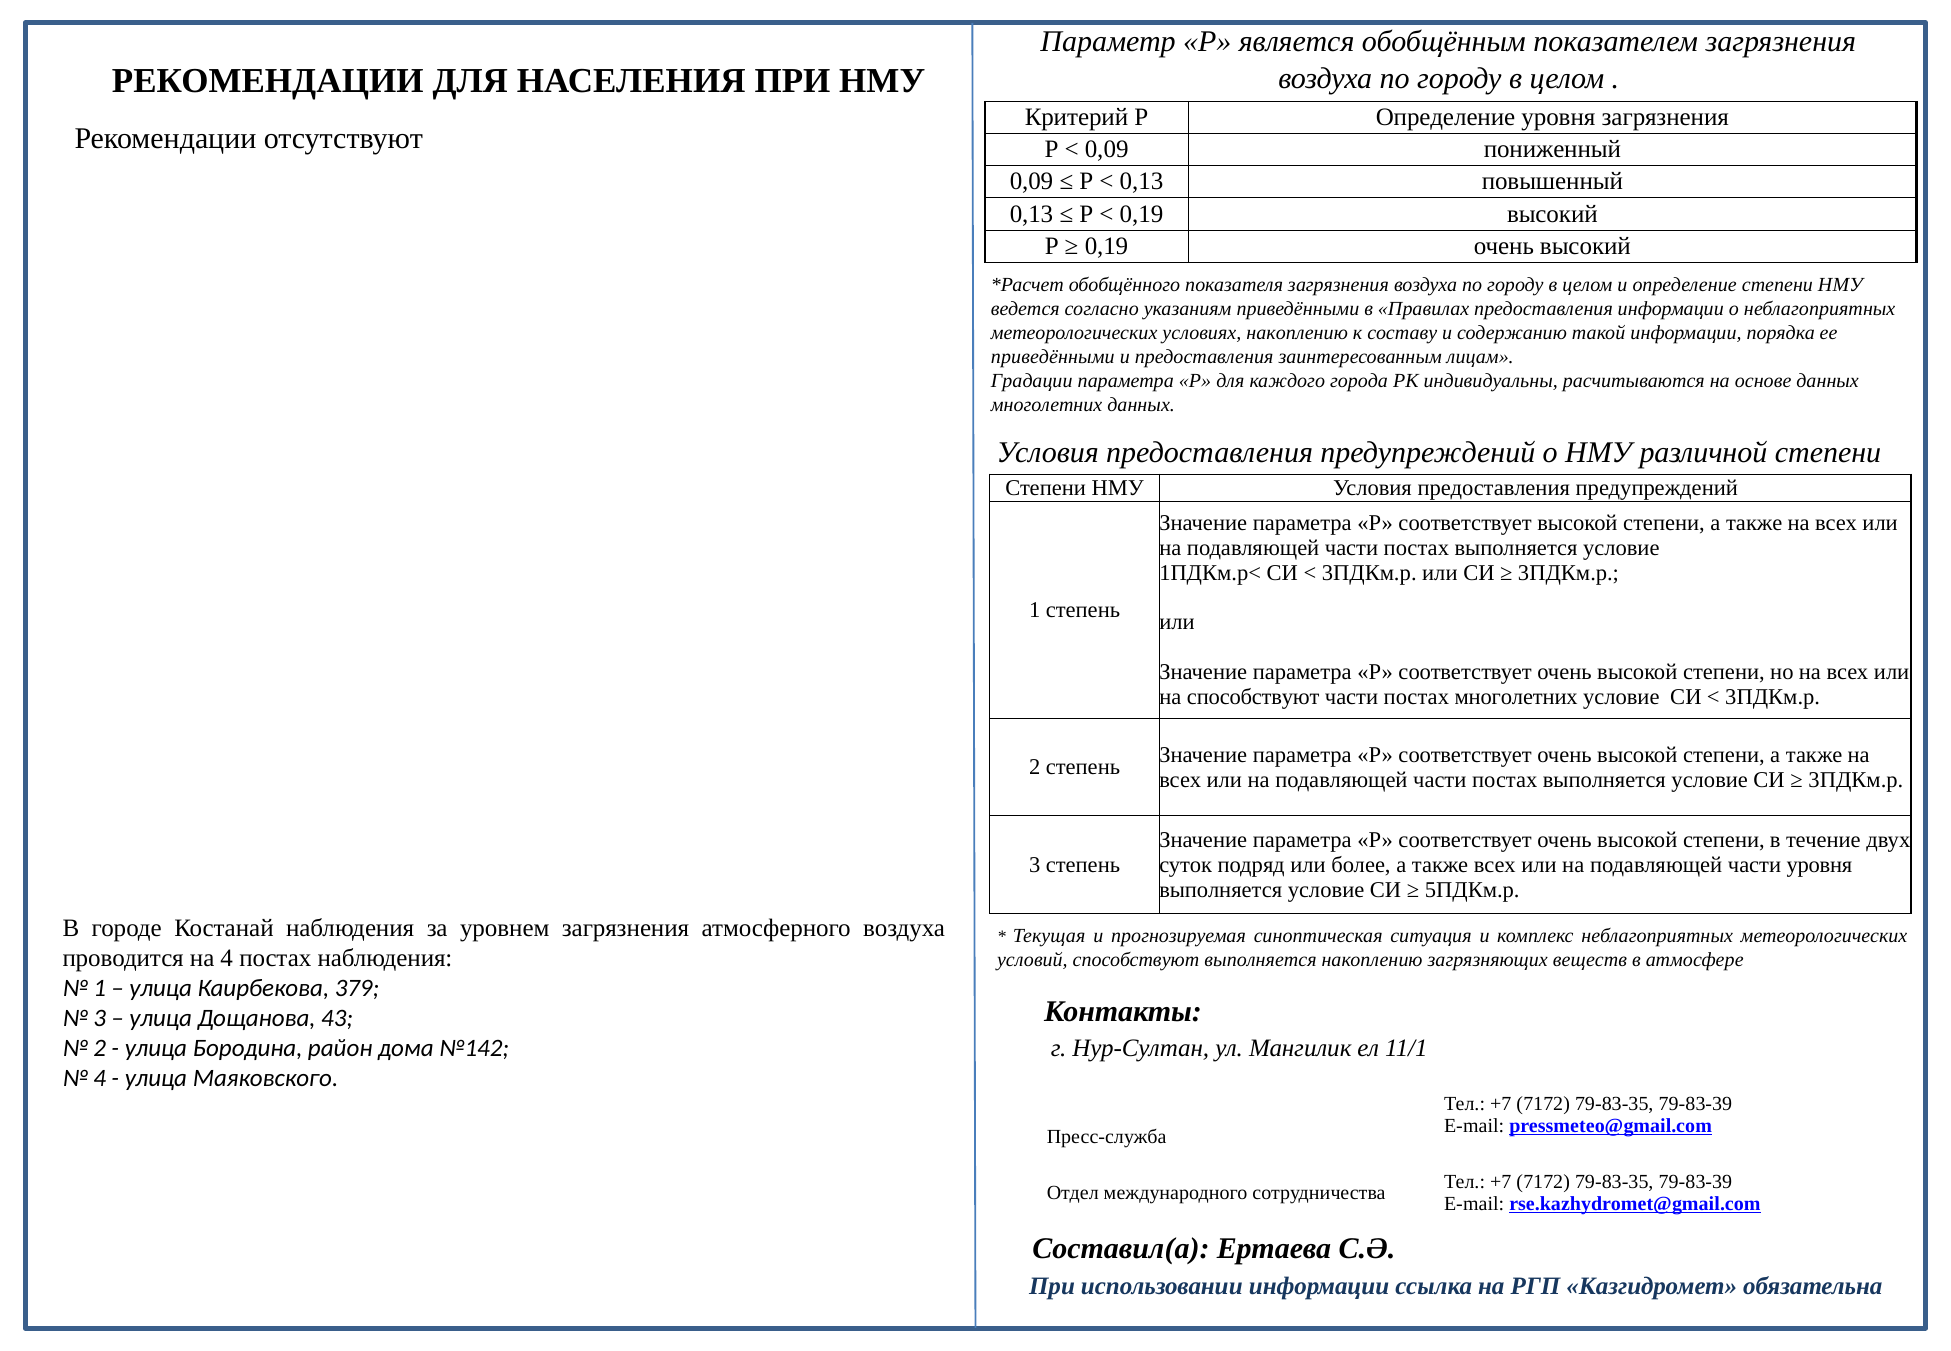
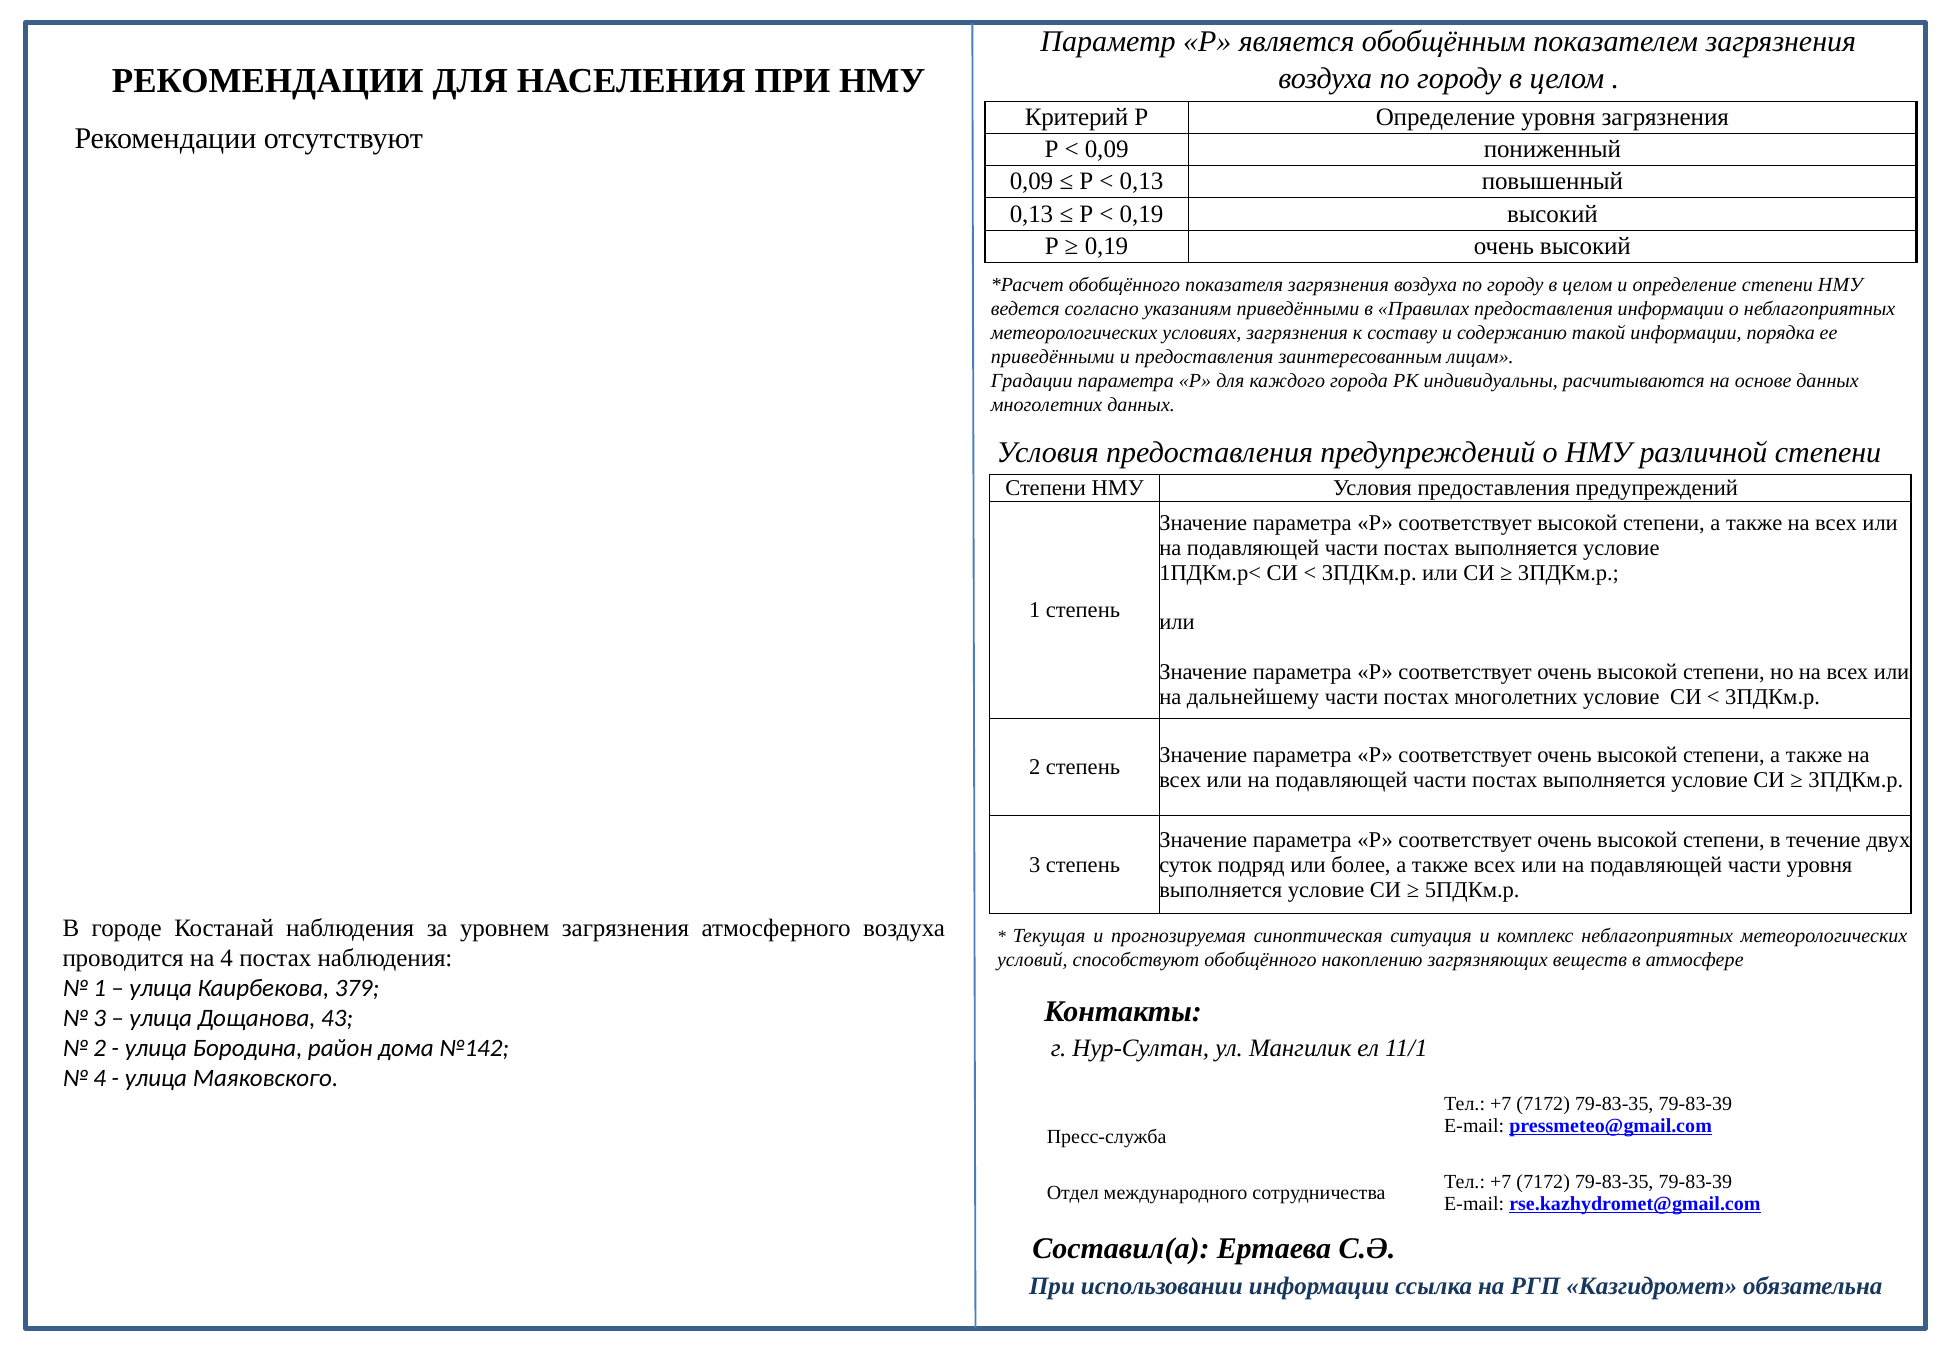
условиях накоплению: накоплению -> загрязнения
на способствуют: способствуют -> дальнейшему
способствуют выполняется: выполняется -> обобщённого
